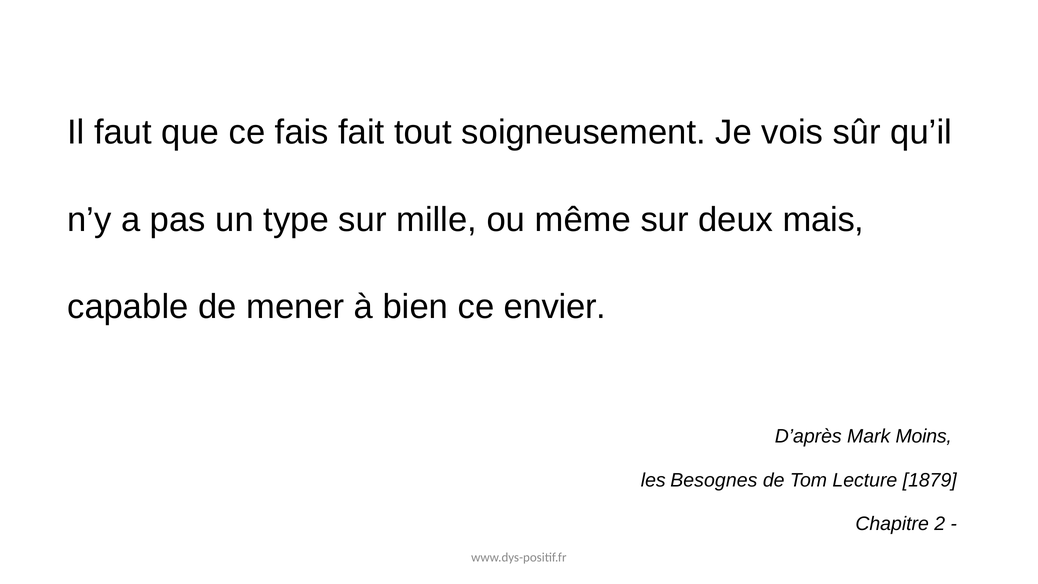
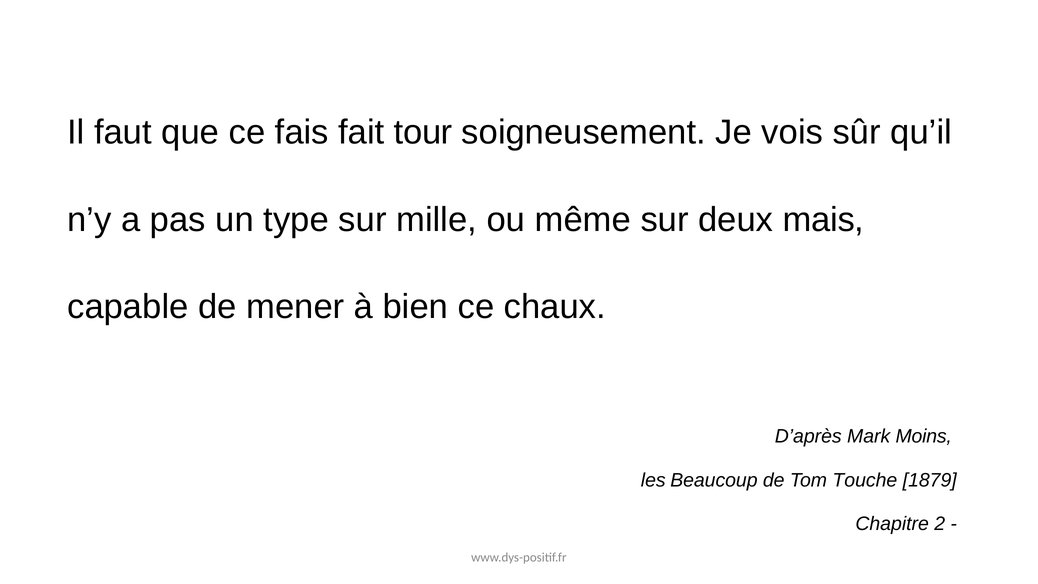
tout: tout -> tour
envier: envier -> chaux
Besognes: Besognes -> Beaucoup
Lecture: Lecture -> Touche
